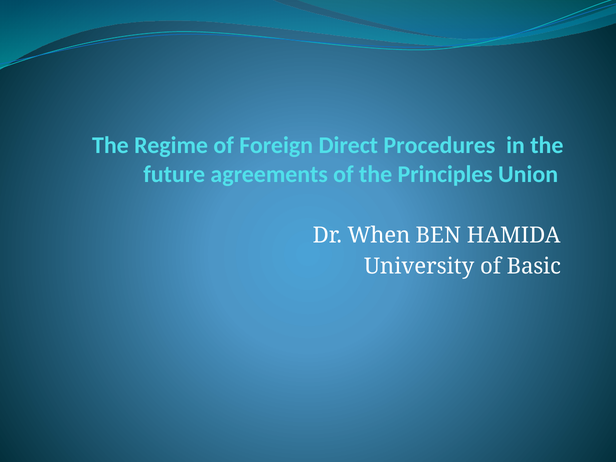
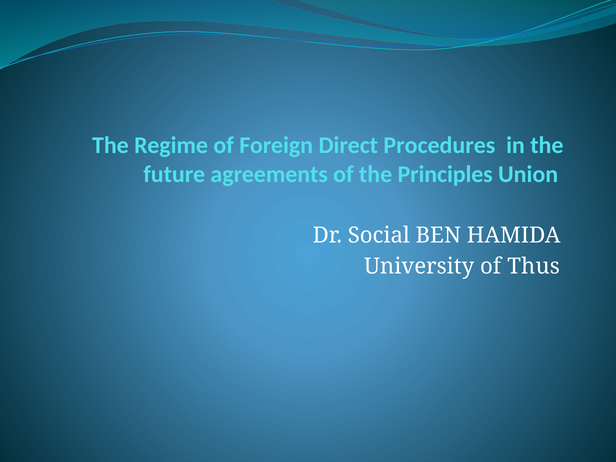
When: When -> Social
Basic: Basic -> Thus
